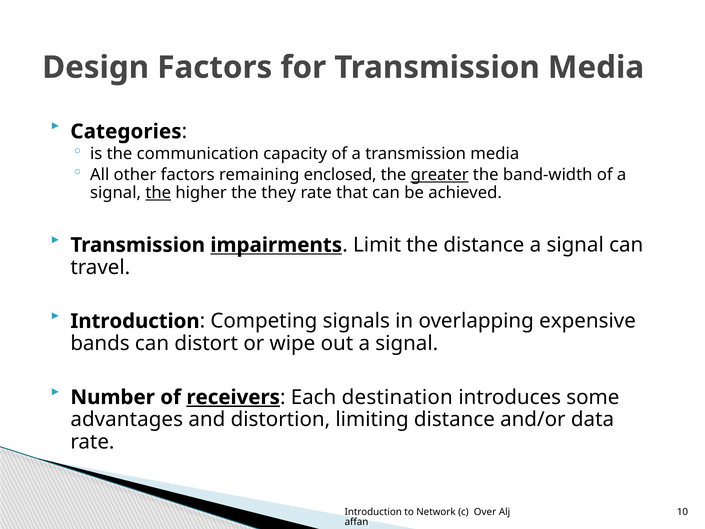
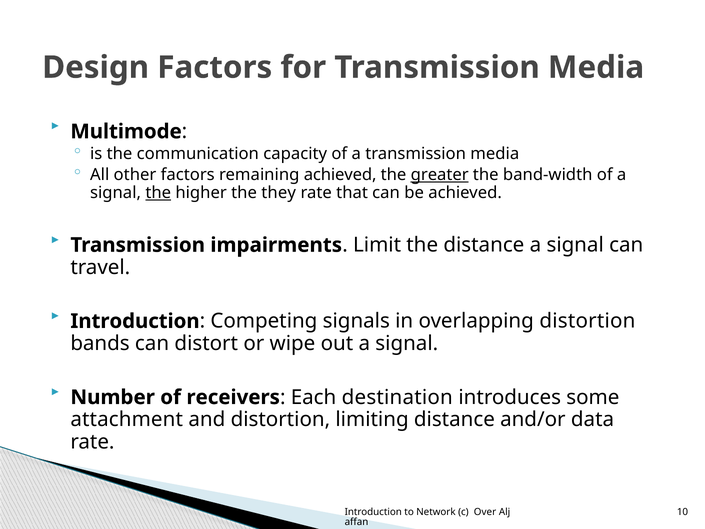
Categories: Categories -> Multimode
remaining enclosed: enclosed -> achieved
impairments underline: present -> none
overlapping expensive: expensive -> distortion
receivers underline: present -> none
advantages: advantages -> attachment
